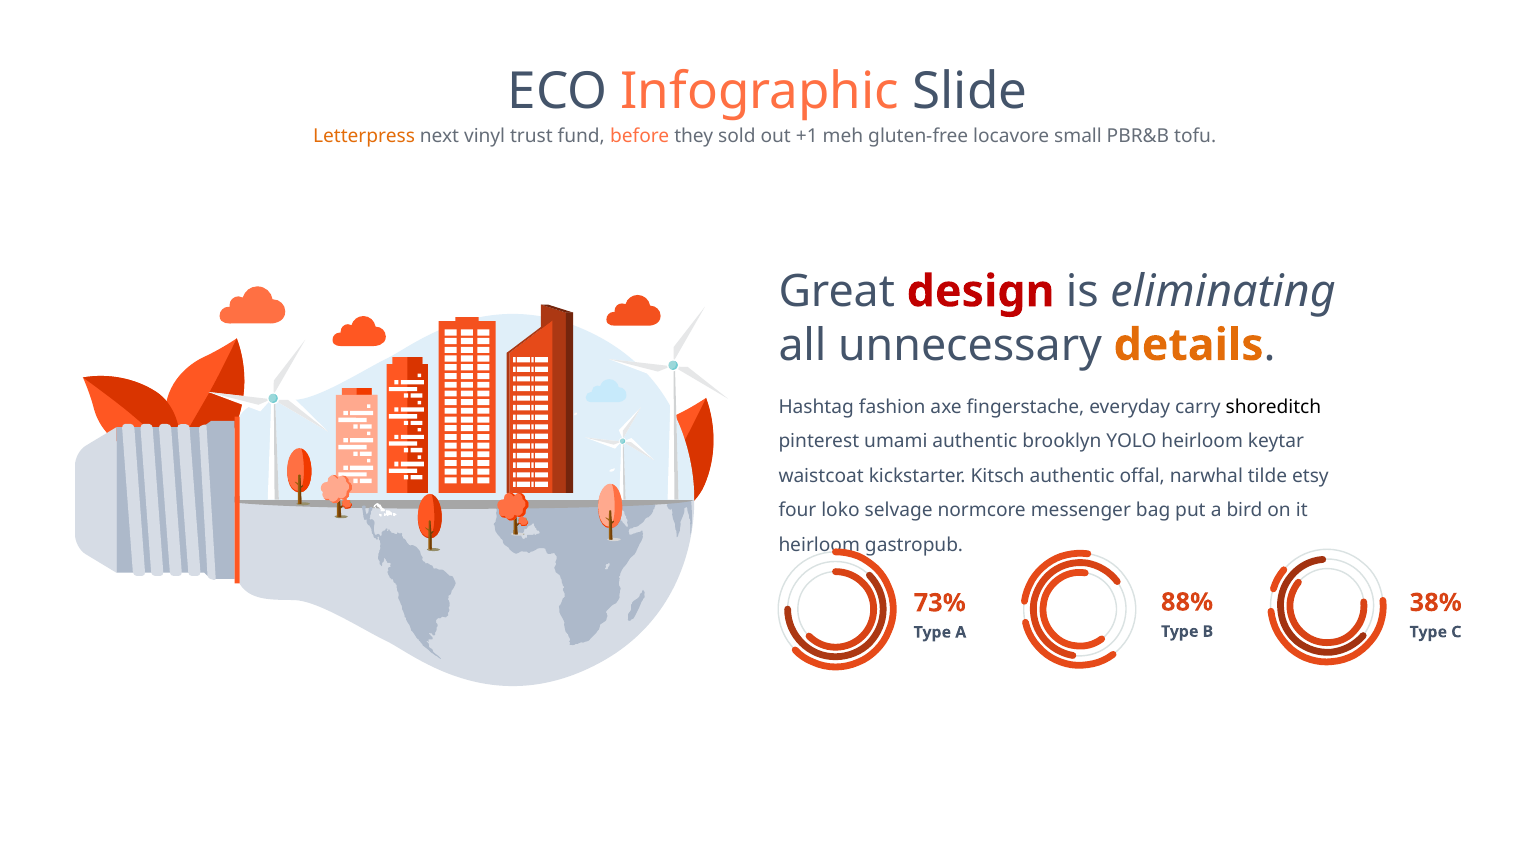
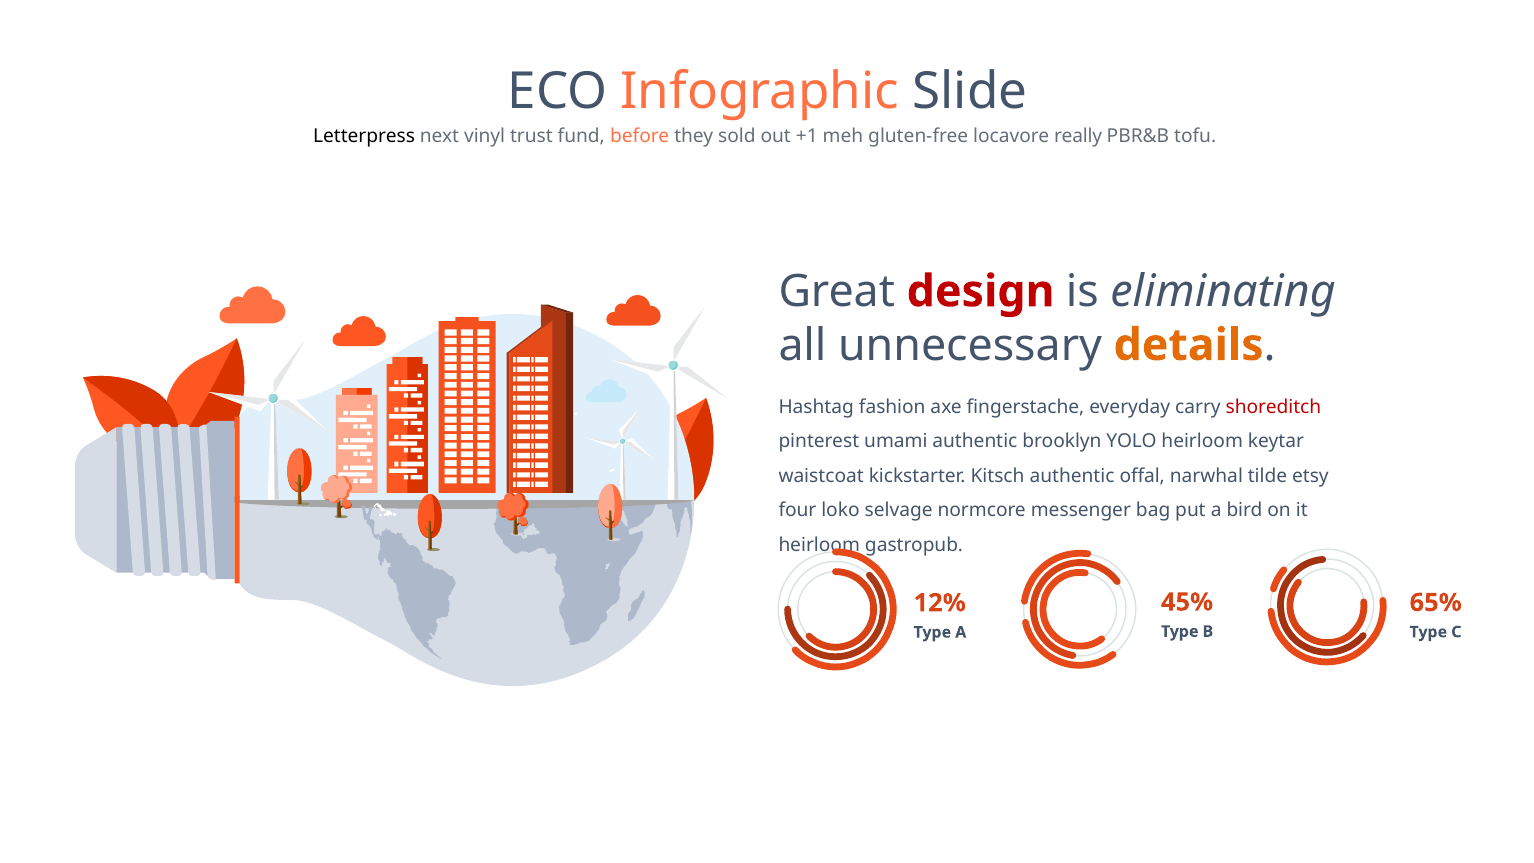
Letterpress colour: orange -> black
small: small -> really
shoreditch colour: black -> red
88%: 88% -> 45%
38%: 38% -> 65%
73%: 73% -> 12%
